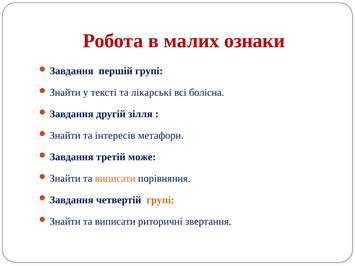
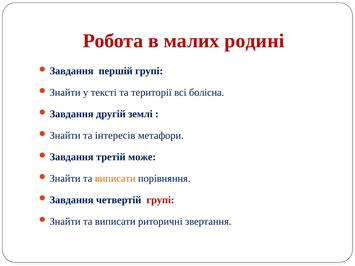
ознаки: ознаки -> родині
лікарські: лікарські -> території
зілля: зілля -> землі
групі at (160, 200) colour: orange -> red
